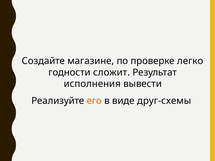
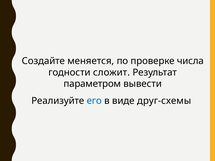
магазине: магазине -> меняется
легко: легко -> числа
исполнения: исполнения -> параметром
его colour: orange -> blue
